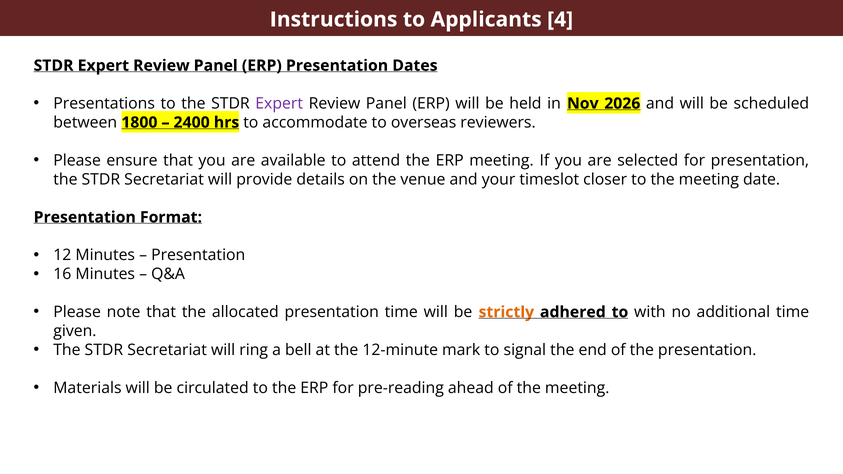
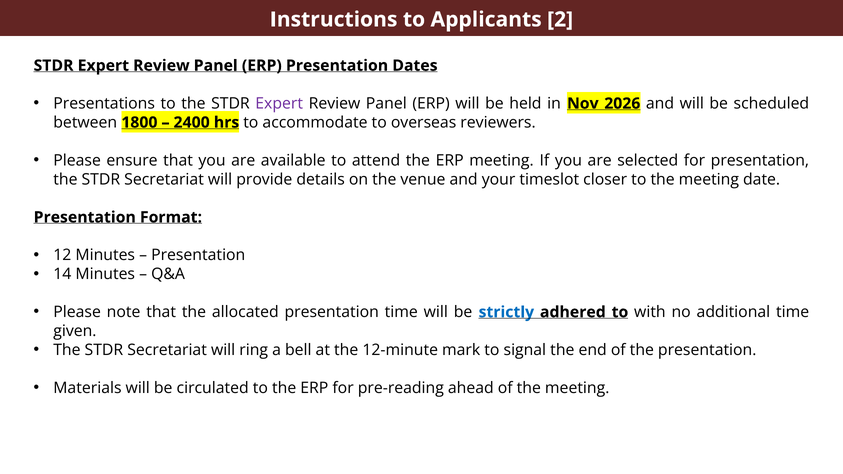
4: 4 -> 2
16: 16 -> 14
strictly colour: orange -> blue
